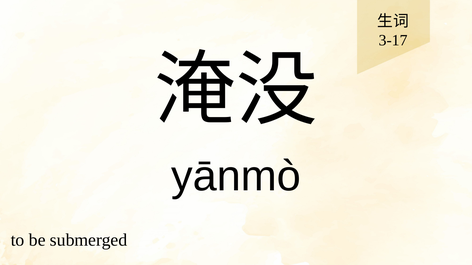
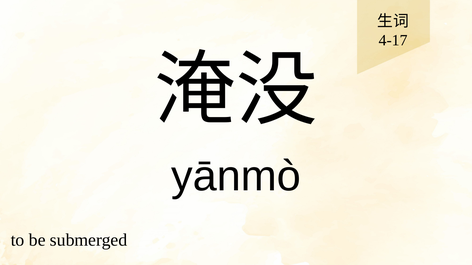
3-17: 3-17 -> 4-17
